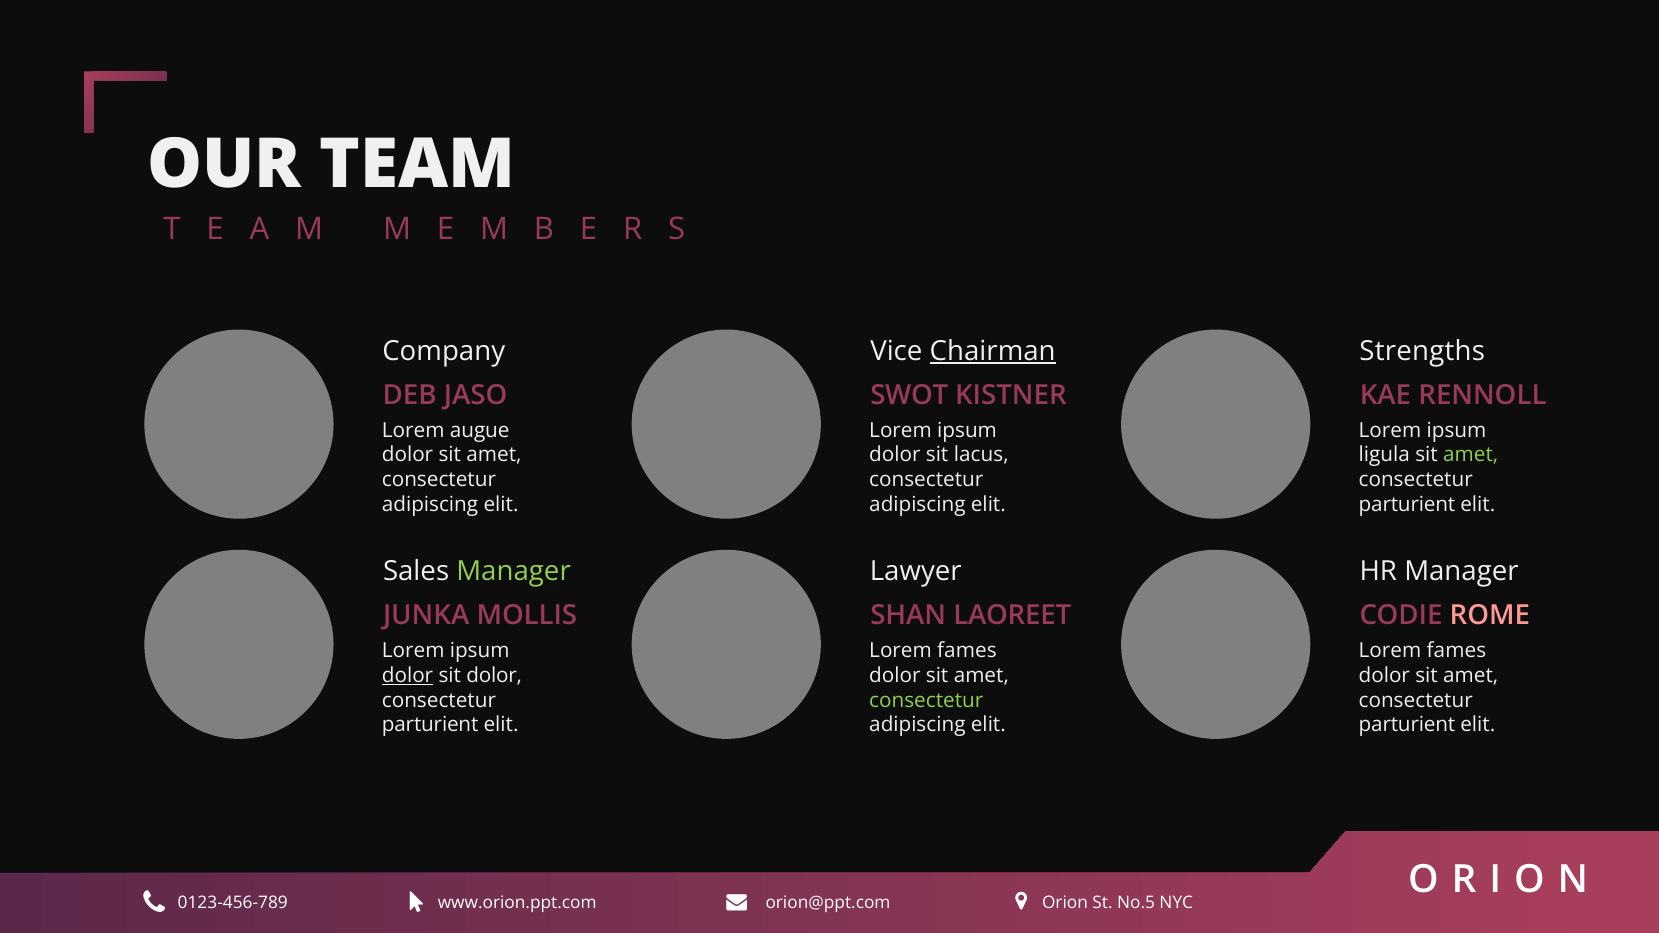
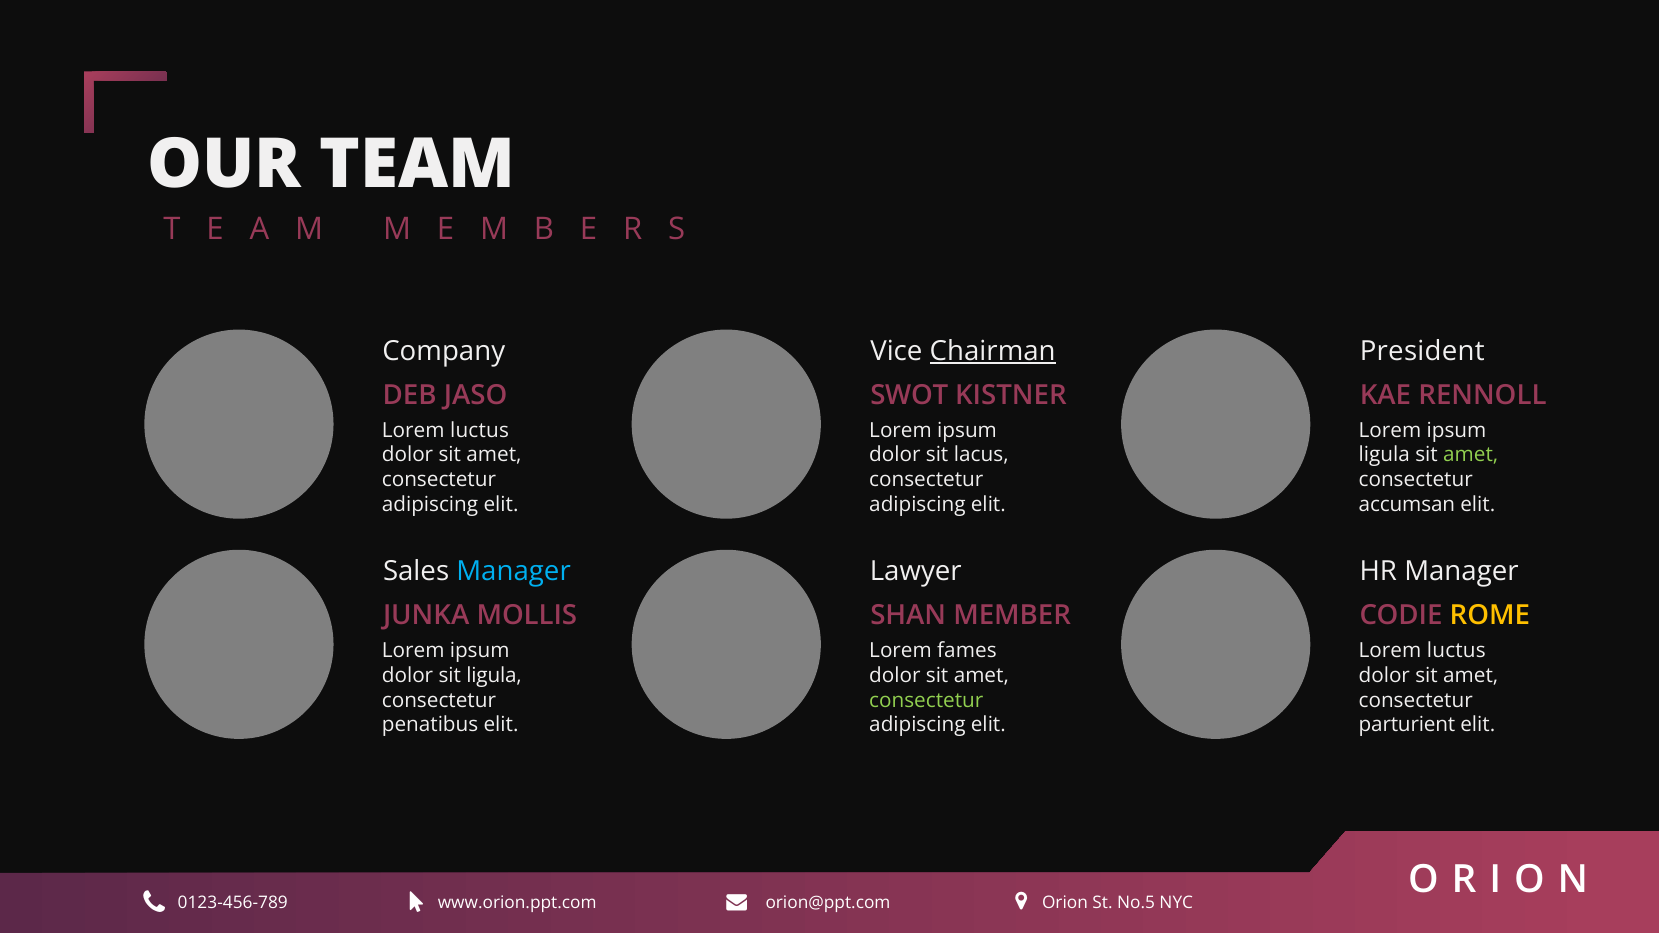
Strengths: Strengths -> President
augue at (480, 430): augue -> luctus
parturient at (1407, 505): parturient -> accumsan
Manager at (514, 571) colour: light green -> light blue
LAOREET: LAOREET -> MEMBER
ROME colour: pink -> yellow
fames at (1456, 651): fames -> luctus
dolor at (408, 675) underline: present -> none
sit dolor: dolor -> ligula
parturient at (430, 725): parturient -> penatibus
